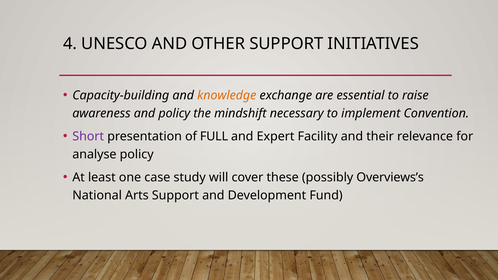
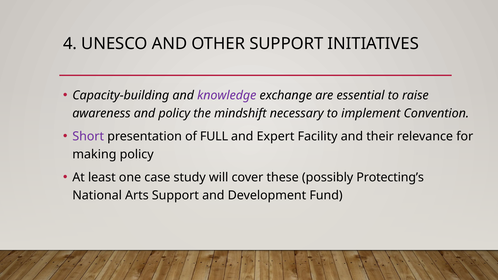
knowledge colour: orange -> purple
analyse: analyse -> making
Overviews’s: Overviews’s -> Protecting’s
